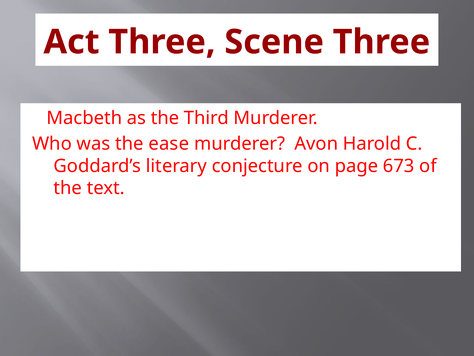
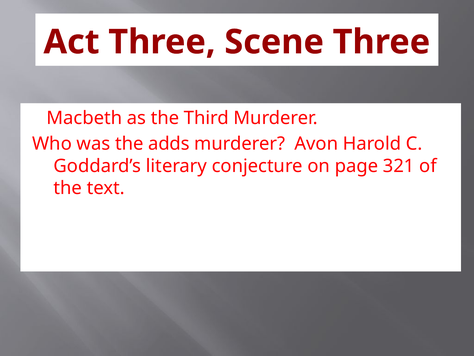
ease: ease -> adds
673: 673 -> 321
